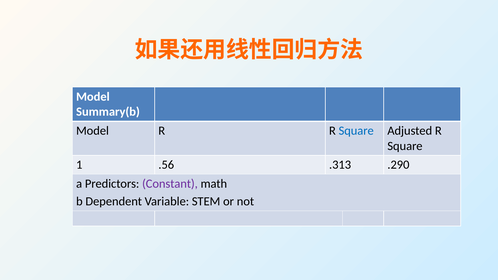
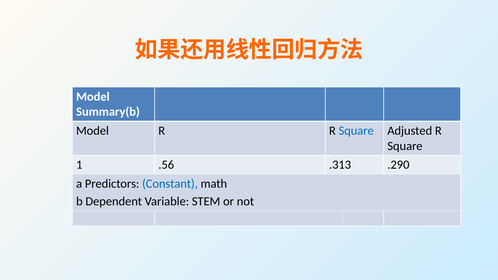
Constant colour: purple -> blue
